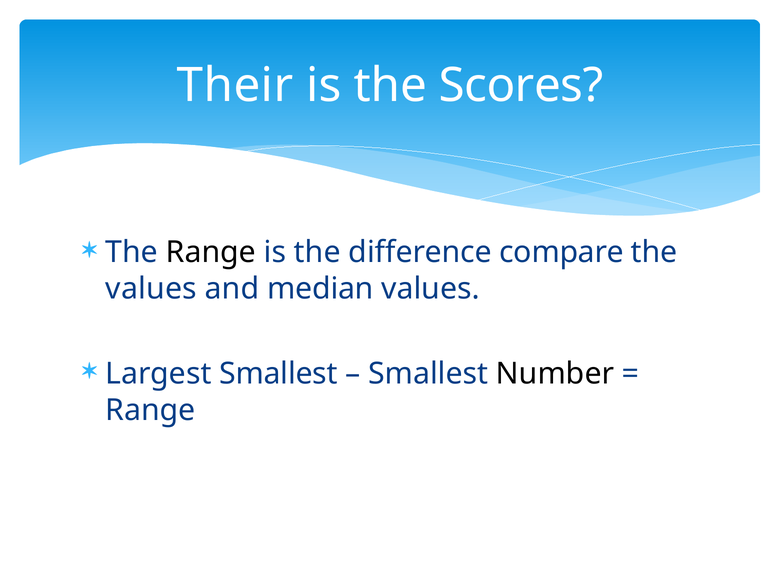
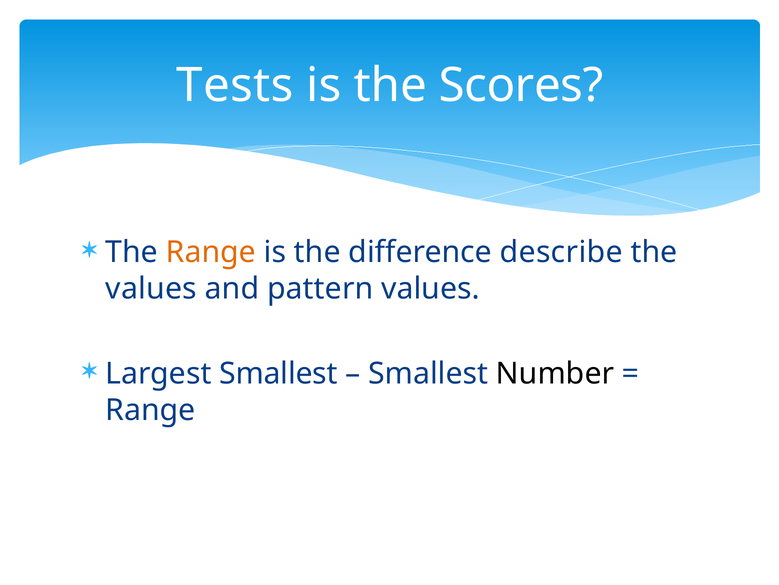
Their: Their -> Tests
Range at (211, 252) colour: black -> orange
compare: compare -> describe
median: median -> pattern
